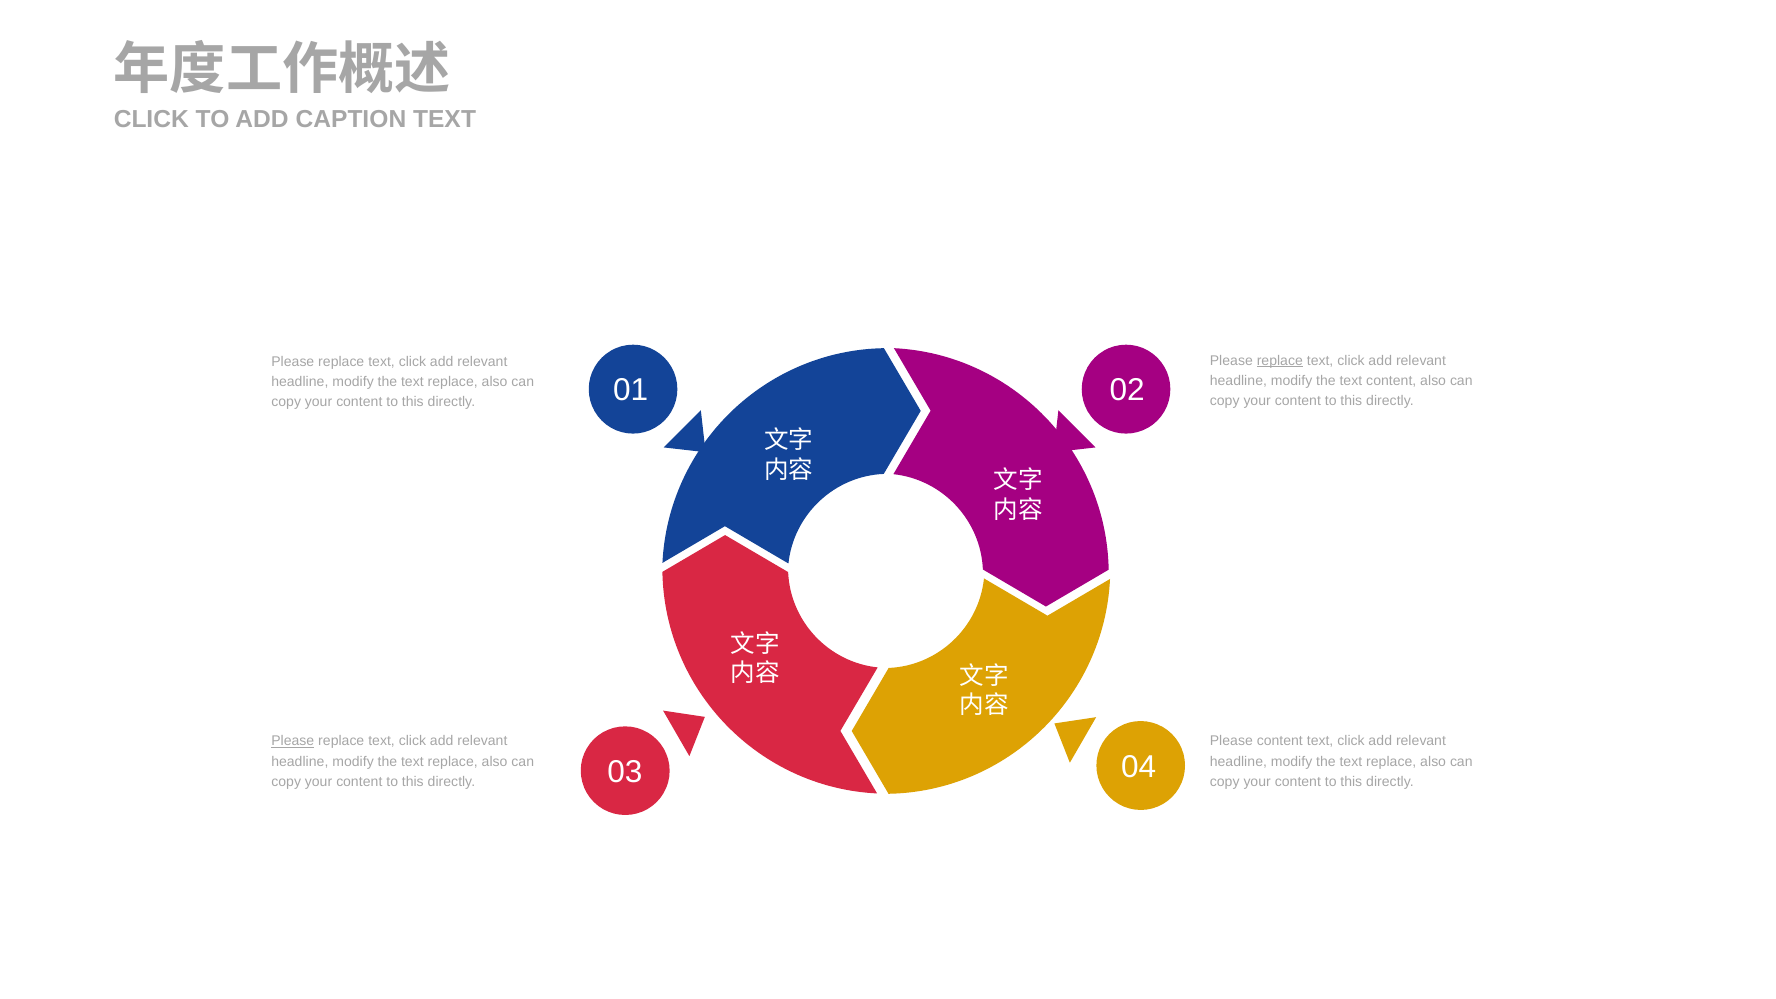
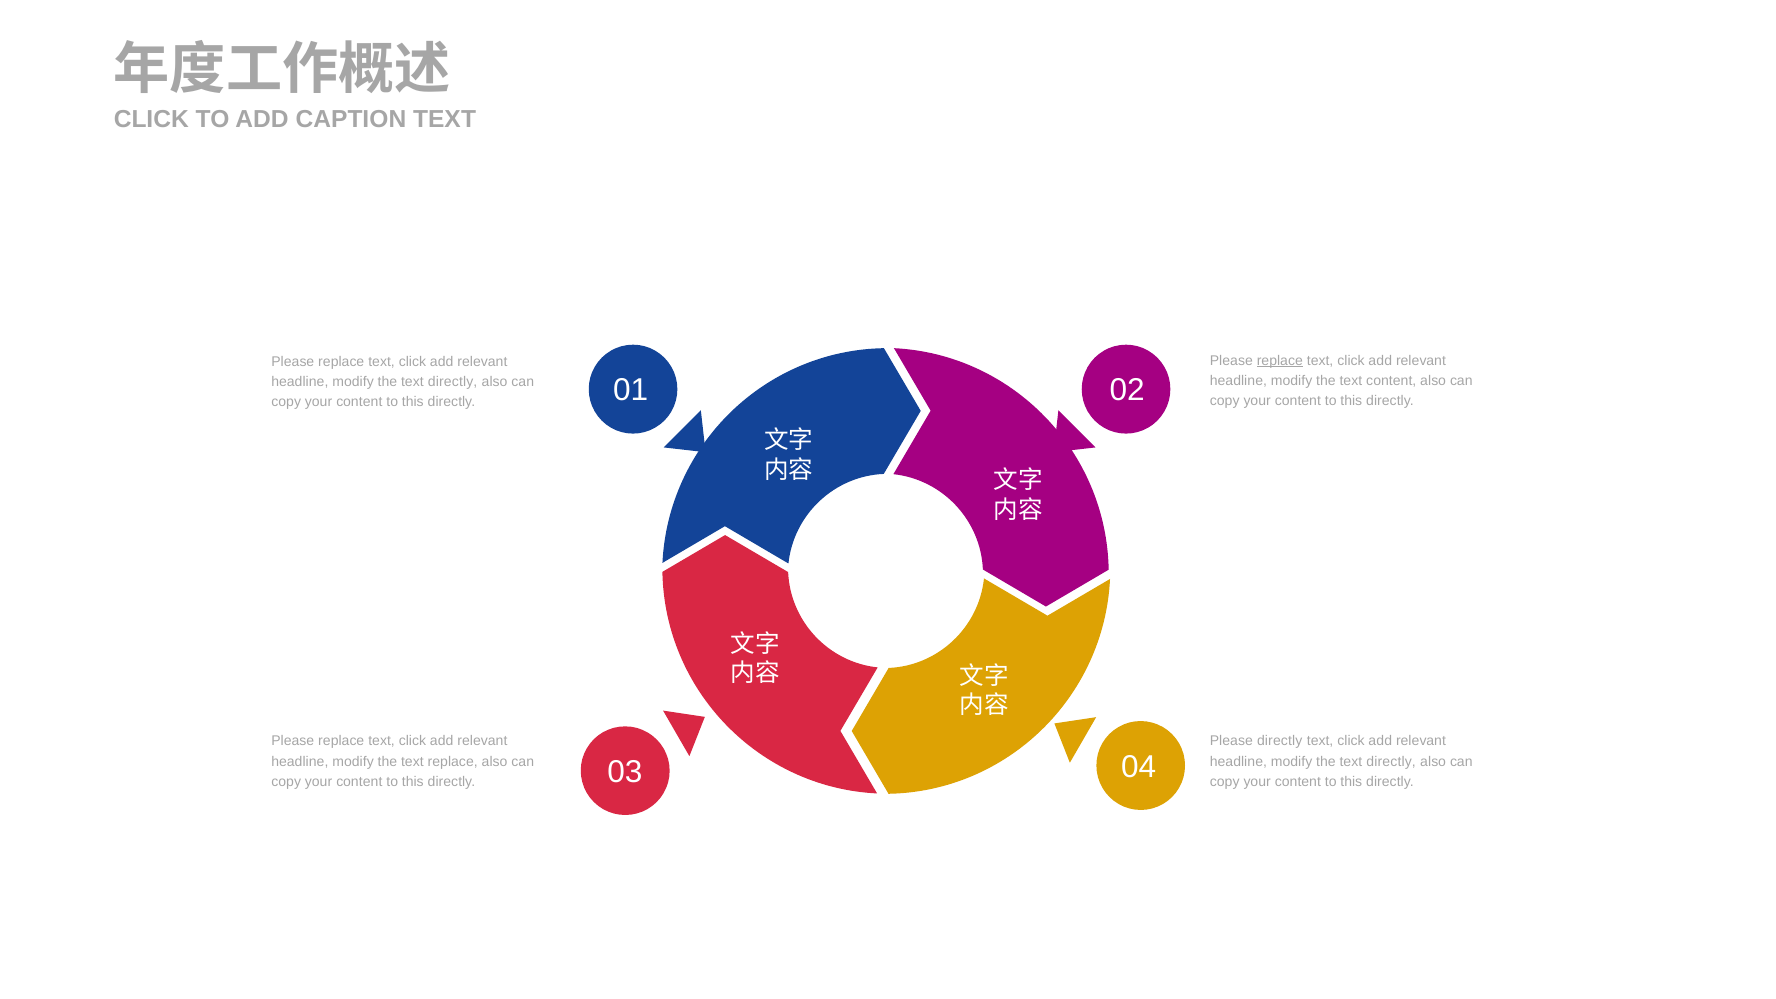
replace at (453, 382): replace -> directly
Please at (293, 741) underline: present -> none
Please content: content -> directly
replace at (1391, 761): replace -> directly
